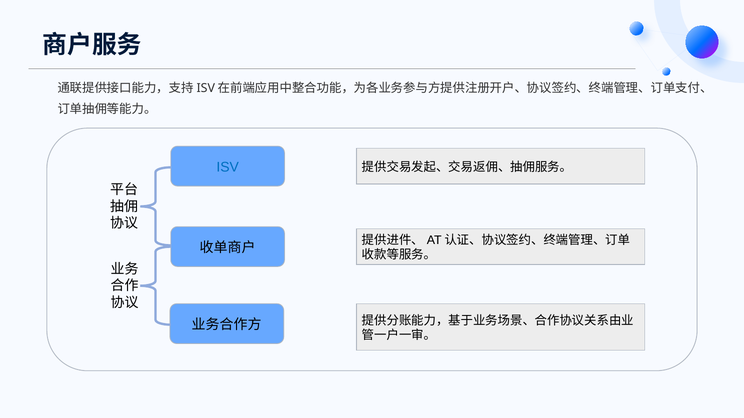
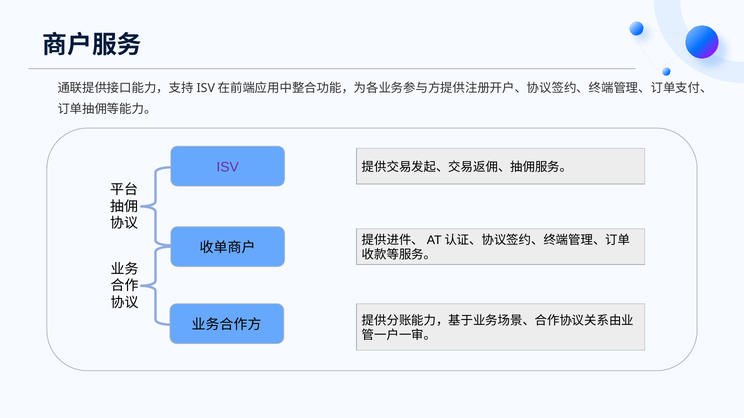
ISV colour: blue -> purple
